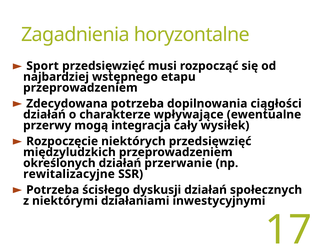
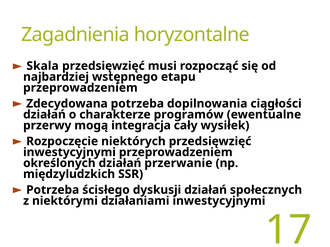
Sport: Sport -> Skala
wpływające: wpływające -> programów
międzyludzkich at (69, 152): międzyludzkich -> inwestycyjnymi
rewitalizacyjne: rewitalizacyjne -> międzyludzkich
